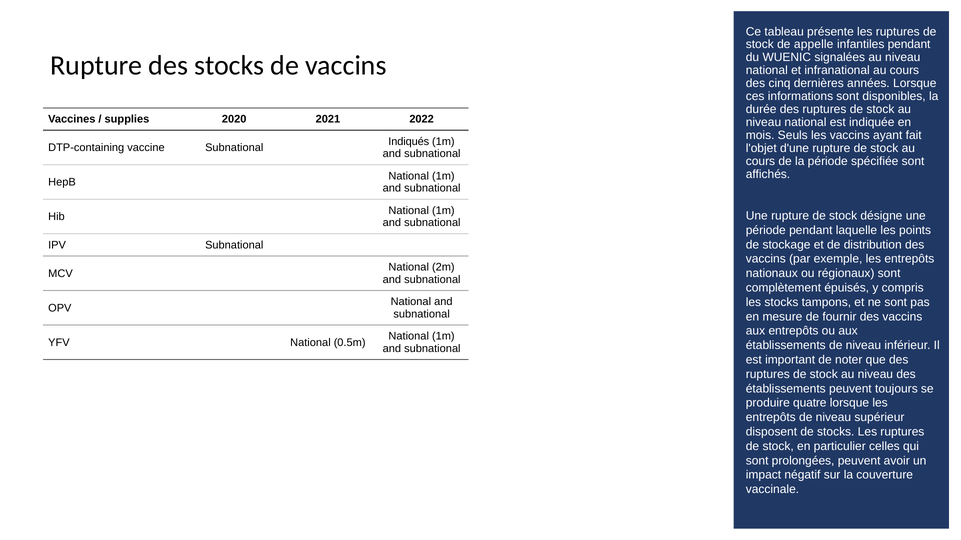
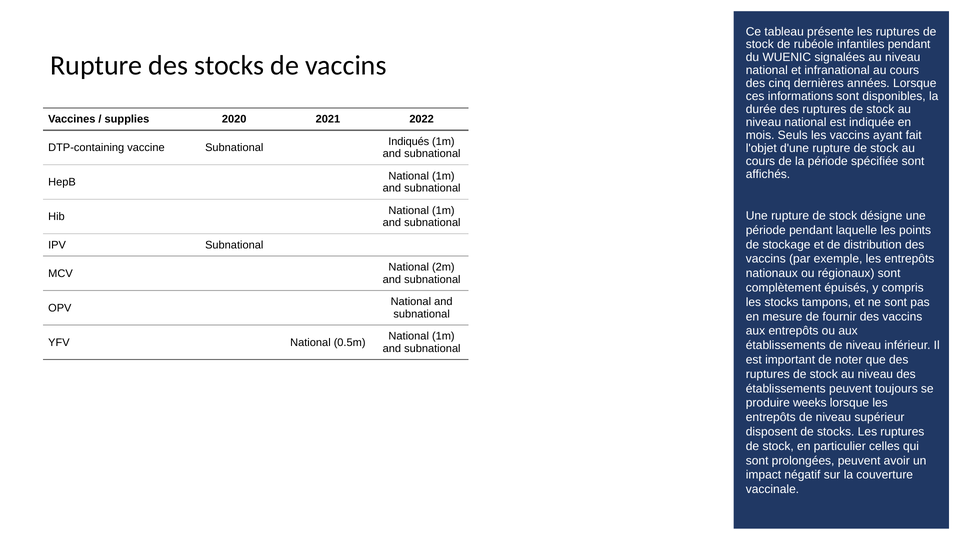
appelle: appelle -> rubéole
quatre: quatre -> weeks
